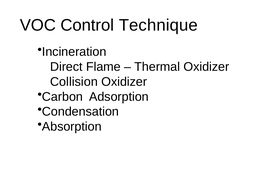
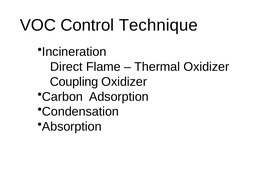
Collision: Collision -> Coupling
